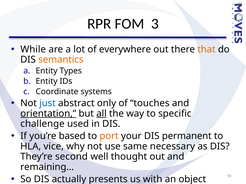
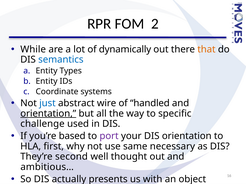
3: 3 -> 2
everywhere: everywhere -> dynamically
semantics colour: orange -> blue
only: only -> wire
touches: touches -> handled
all underline: present -> none
port colour: orange -> purple
DIS permanent: permanent -> orientation
vice: vice -> first
remaining…: remaining… -> ambitious…
